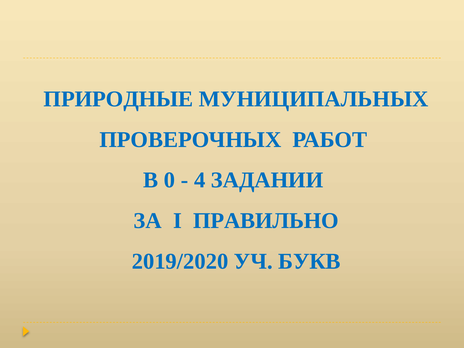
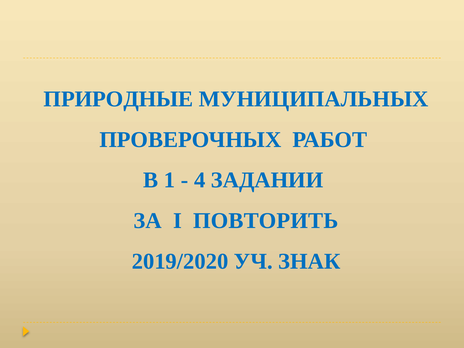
0: 0 -> 1
ПРАВИЛЬНО: ПРАВИЛЬНО -> ПОВТОРИТЬ
БУКВ: БУКВ -> ЗНАК
